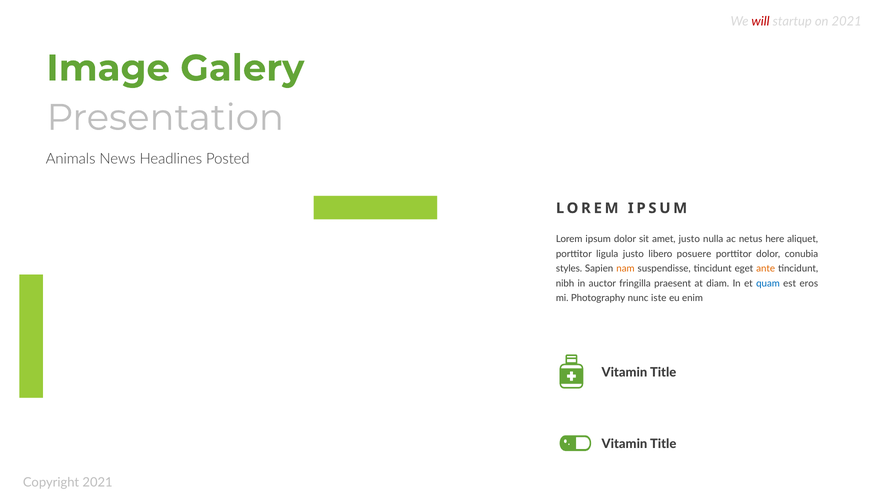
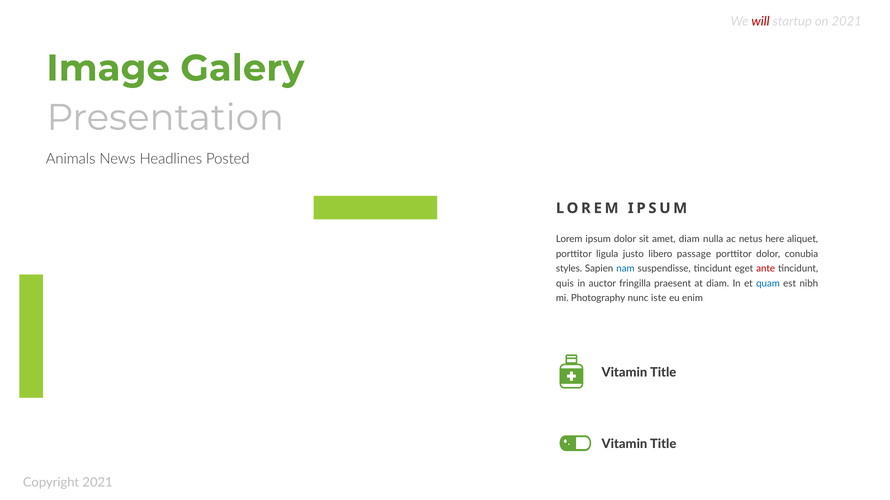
amet justo: justo -> diam
posuere: posuere -> passage
nam colour: orange -> blue
ante colour: orange -> red
nibh: nibh -> quis
eros: eros -> nibh
